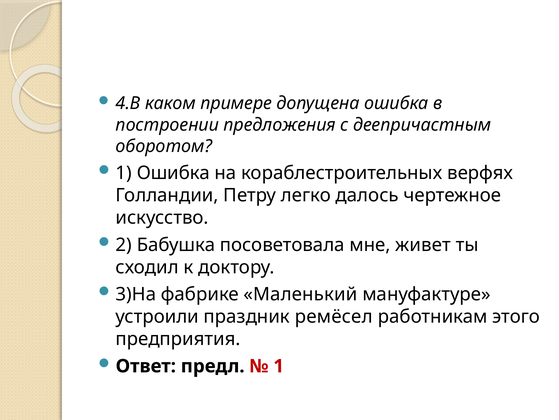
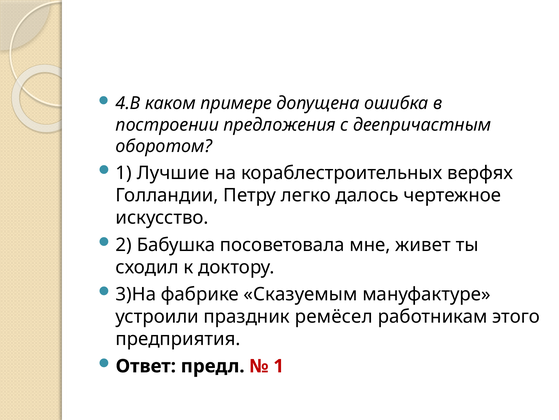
1 Ошибка: Ошибка -> Лучшие
Маленький: Маленький -> Сказуемым
